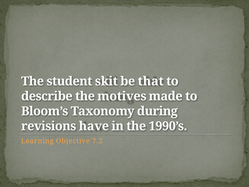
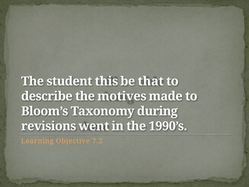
skit: skit -> this
have: have -> went
